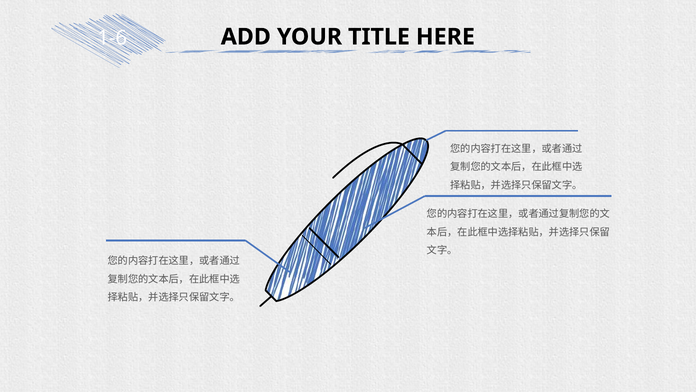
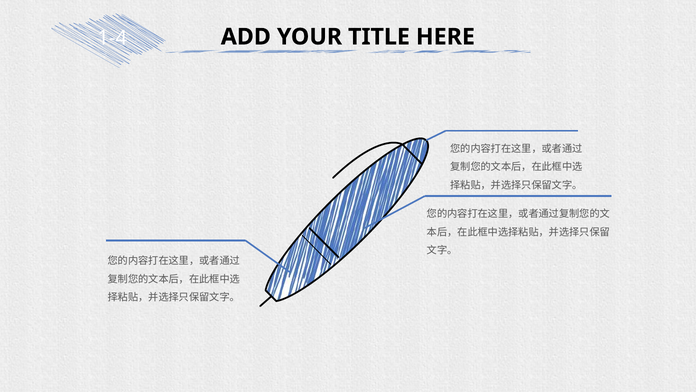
1-6: 1-6 -> 1-4
